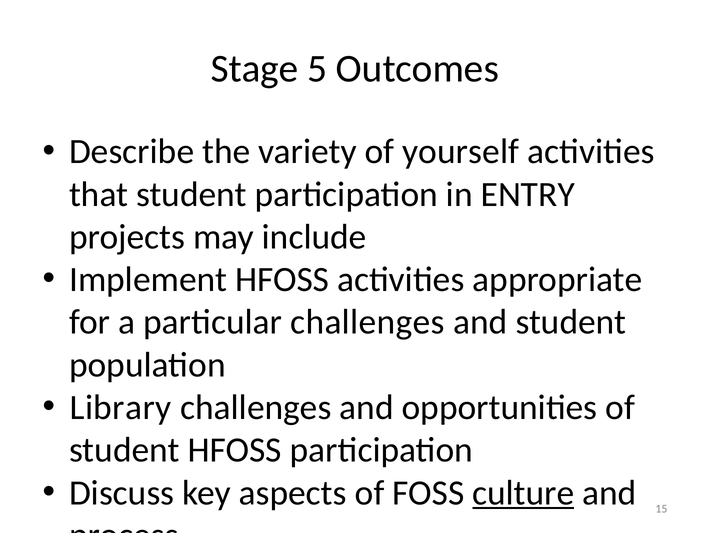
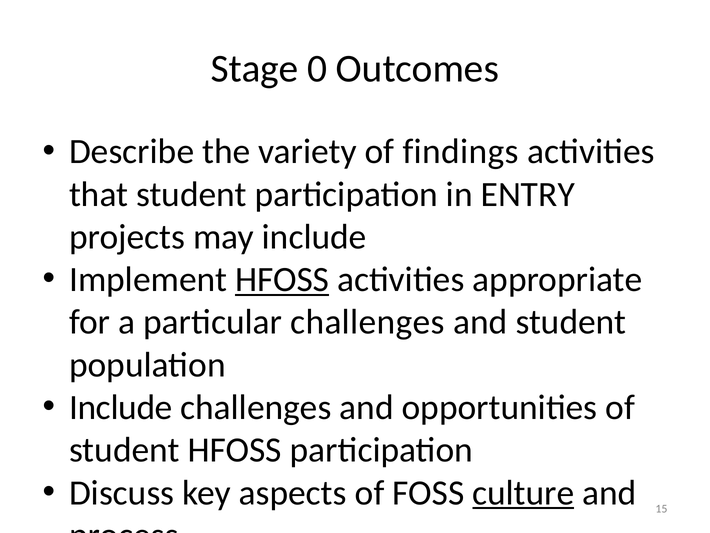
5: 5 -> 0
yourself: yourself -> findings
HFOSS at (282, 279) underline: none -> present
Library at (121, 407): Library -> Include
